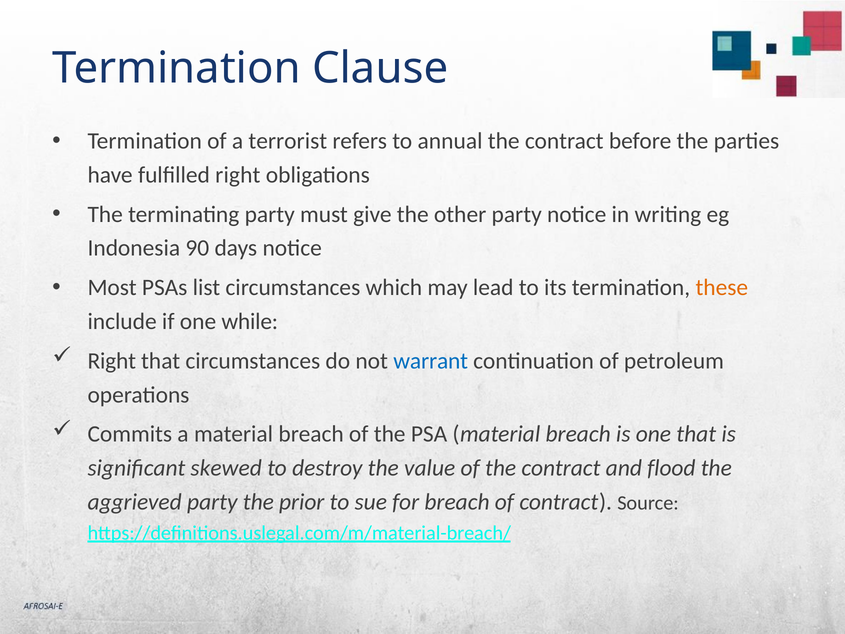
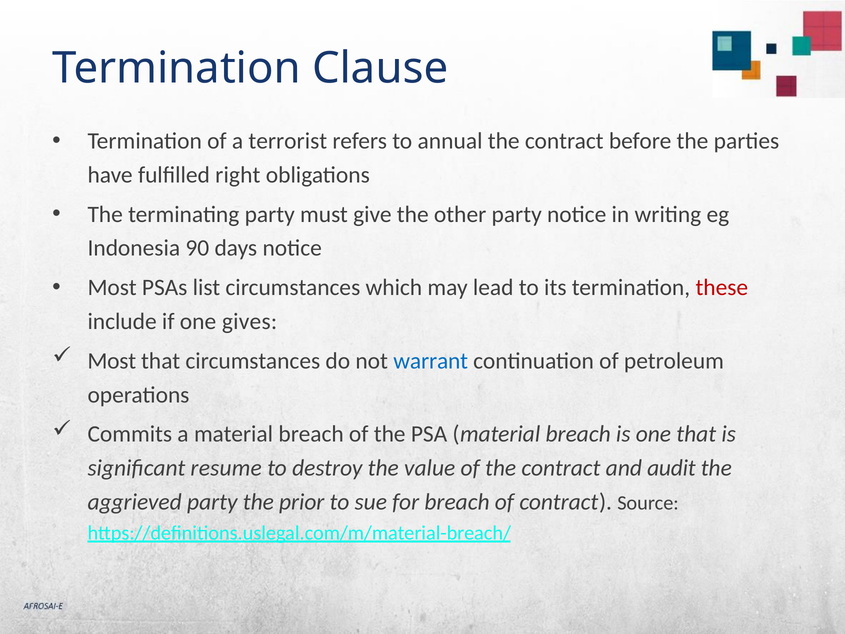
these colour: orange -> red
while: while -> gives
Right at (112, 361): Right -> Most
skewed: skewed -> resume
flood: flood -> audit
